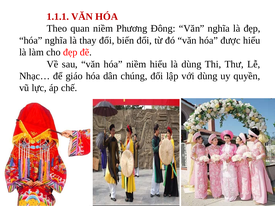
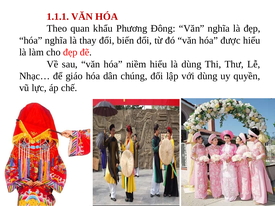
quan niềm: niềm -> khẩu
